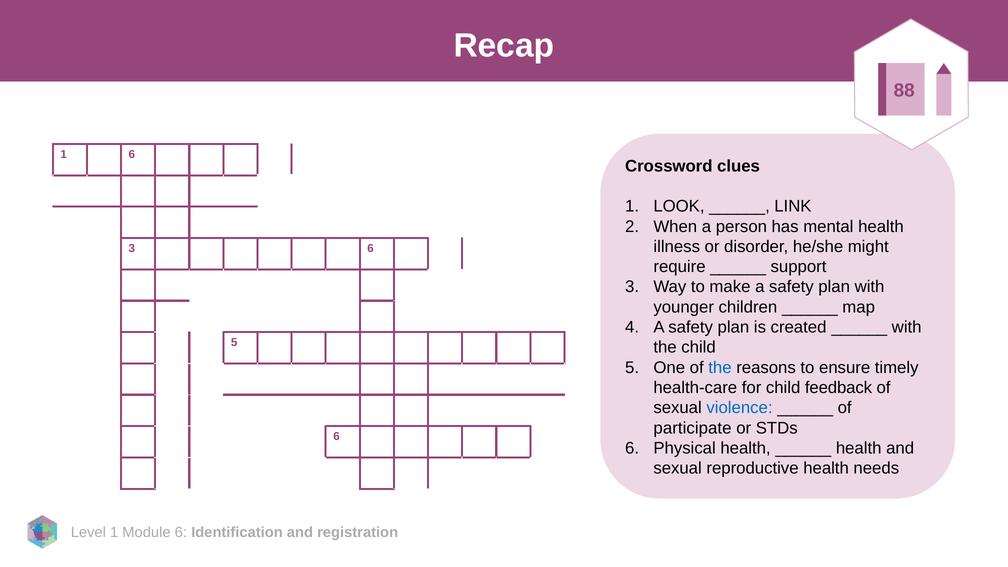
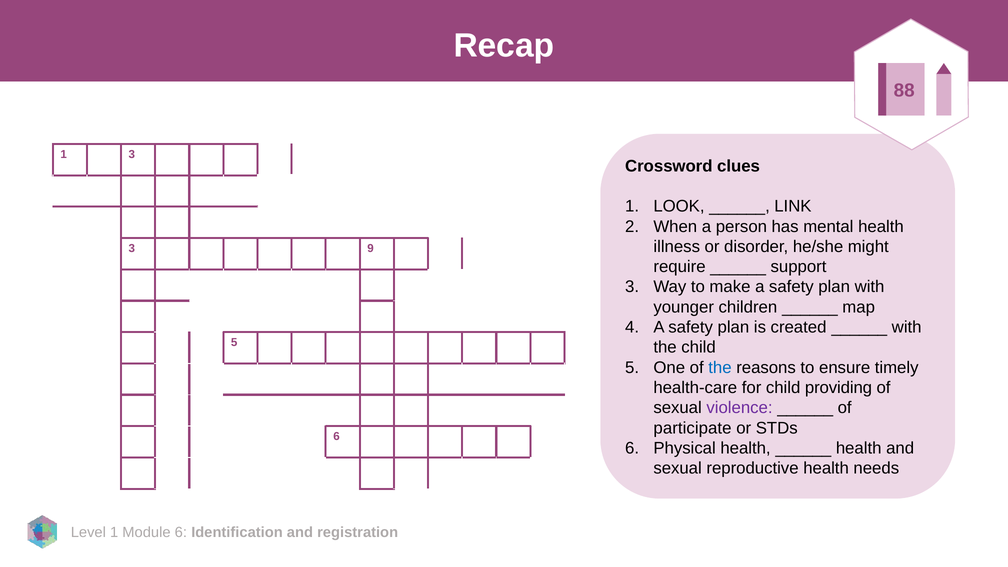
1 6: 6 -> 3
3 6: 6 -> 9
feedback: feedback -> providing
violence colour: blue -> purple
